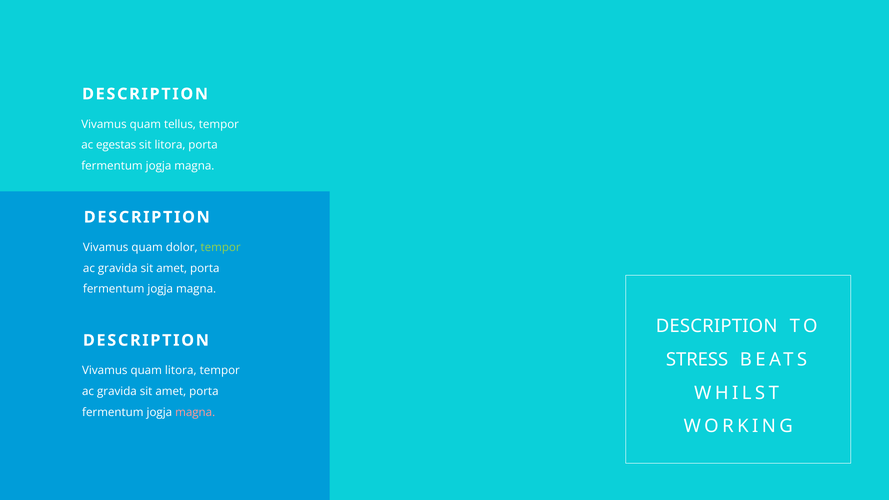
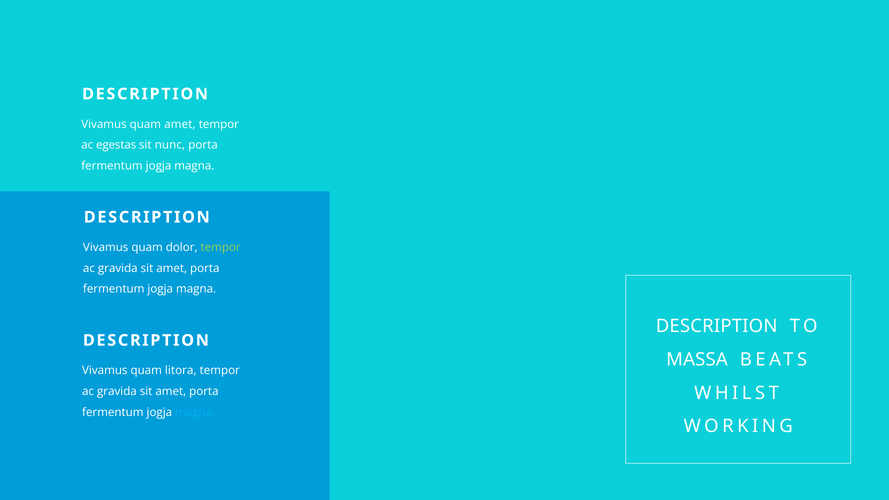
quam tellus: tellus -> amet
sit litora: litora -> nunc
STRESS: STRESS -> MASSA
magna at (195, 412) colour: pink -> light blue
